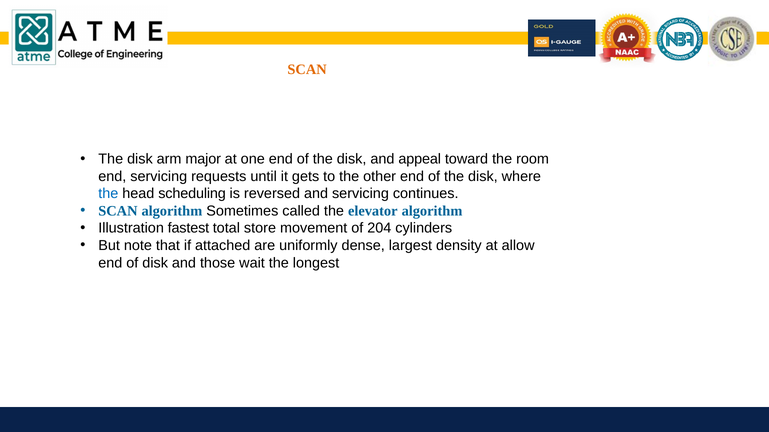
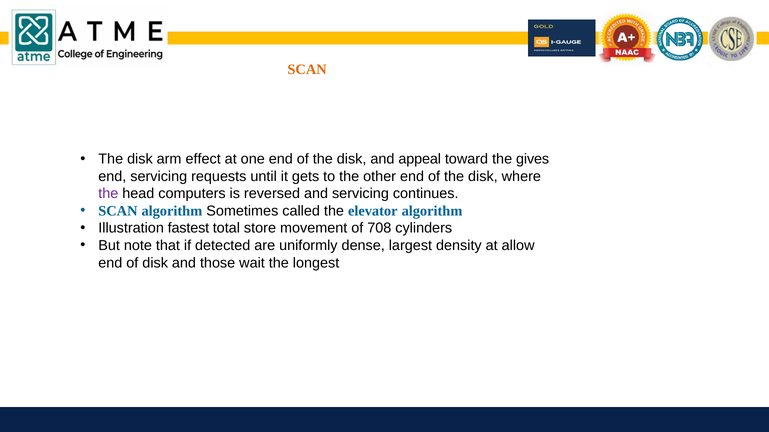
major: major -> effect
room: room -> gives
the at (108, 194) colour: blue -> purple
scheduling: scheduling -> computers
204: 204 -> 708
attached: attached -> detected
